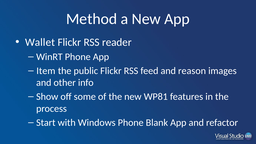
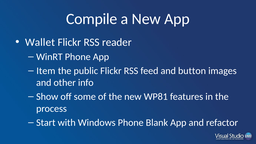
Method: Method -> Compile
reason: reason -> button
